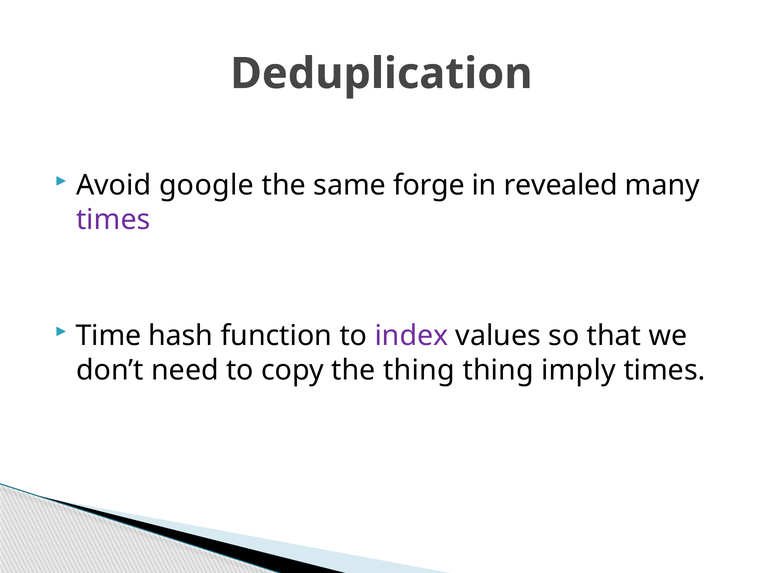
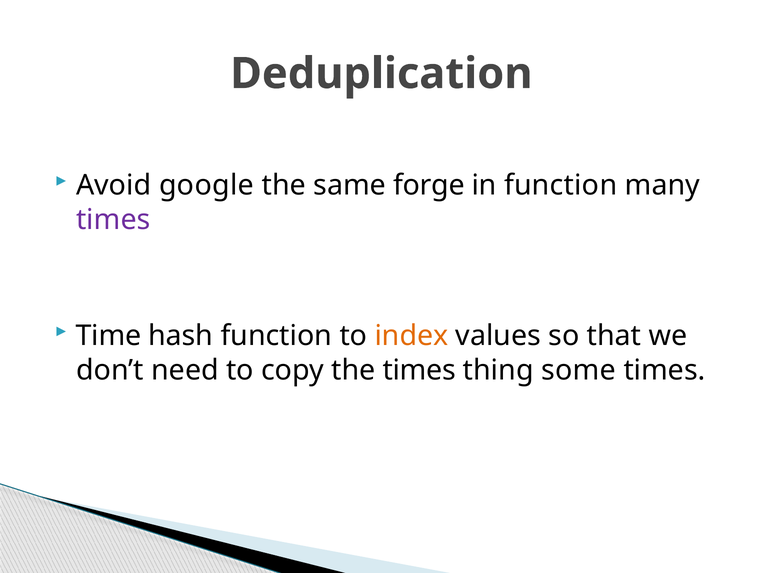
in revealed: revealed -> function
index colour: purple -> orange
the thing: thing -> times
imply: imply -> some
